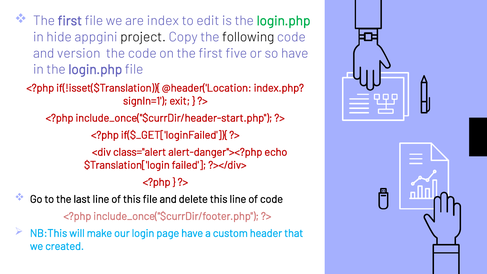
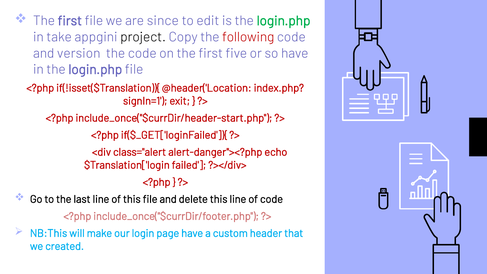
index: index -> since
hide: hide -> take
following colour: black -> red
